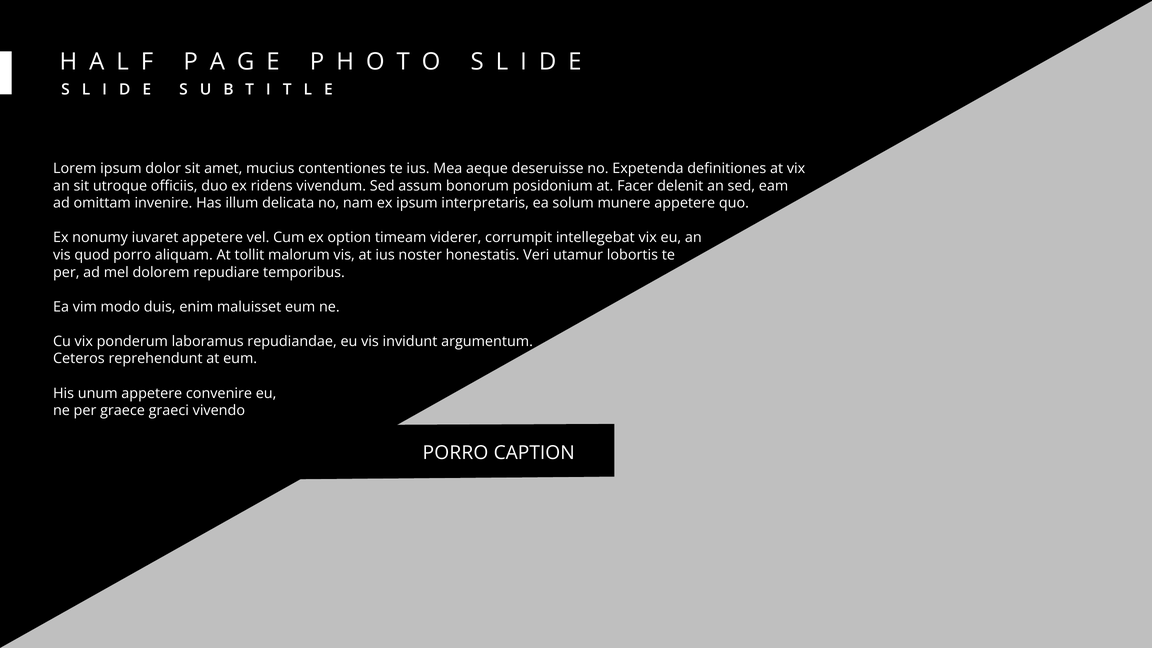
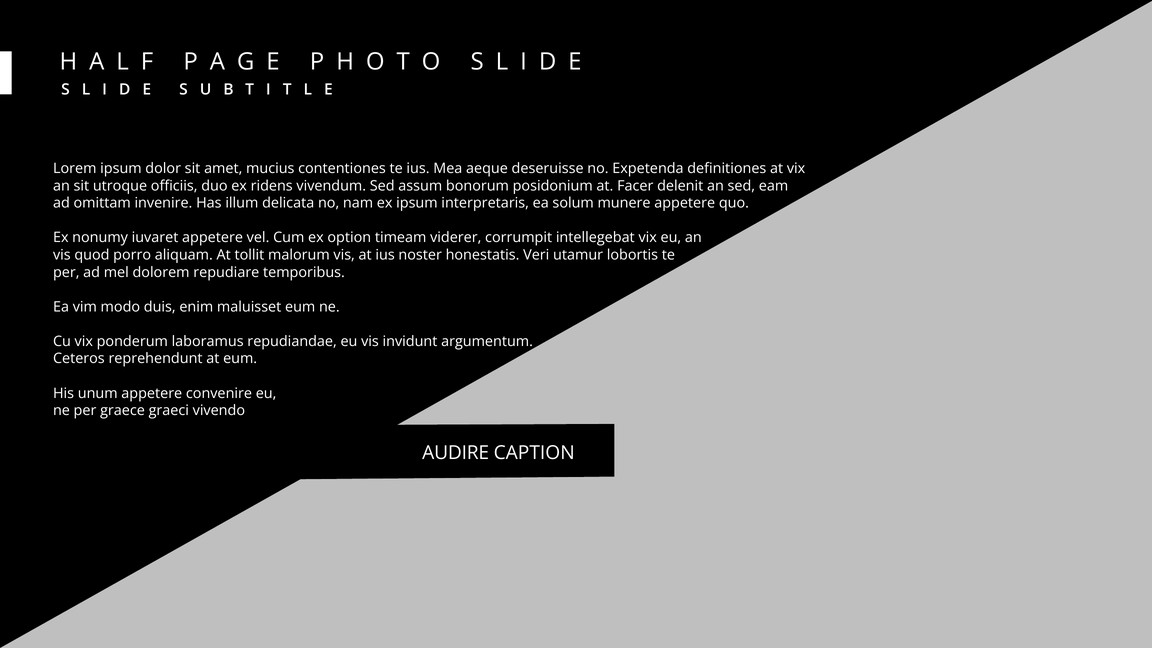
PORRO at (455, 453): PORRO -> AUDIRE
